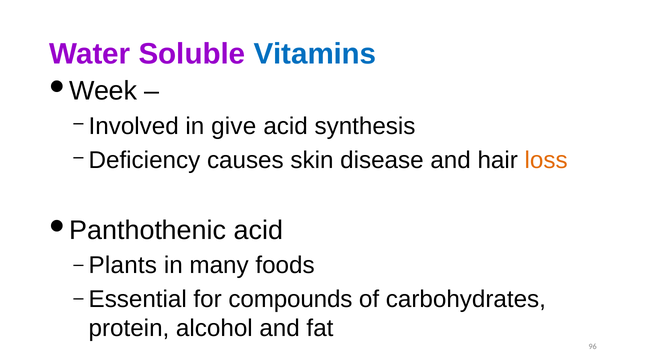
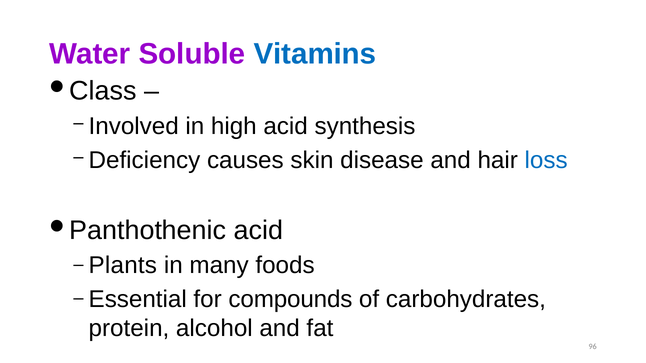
Week: Week -> Class
give: give -> high
loss colour: orange -> blue
